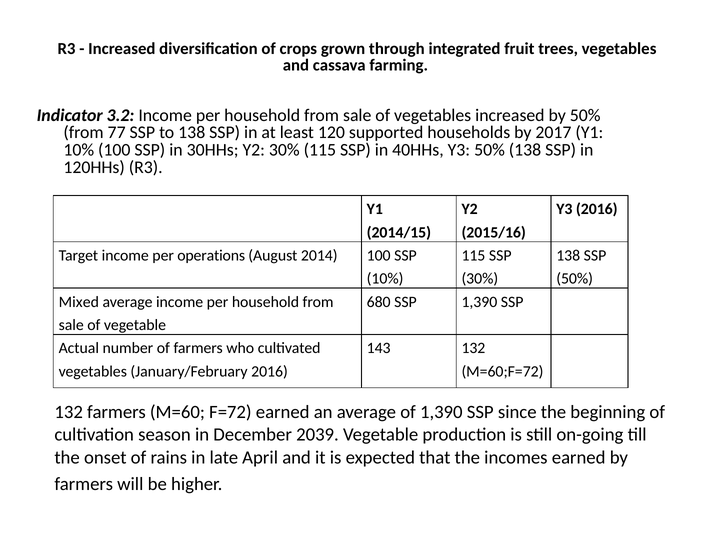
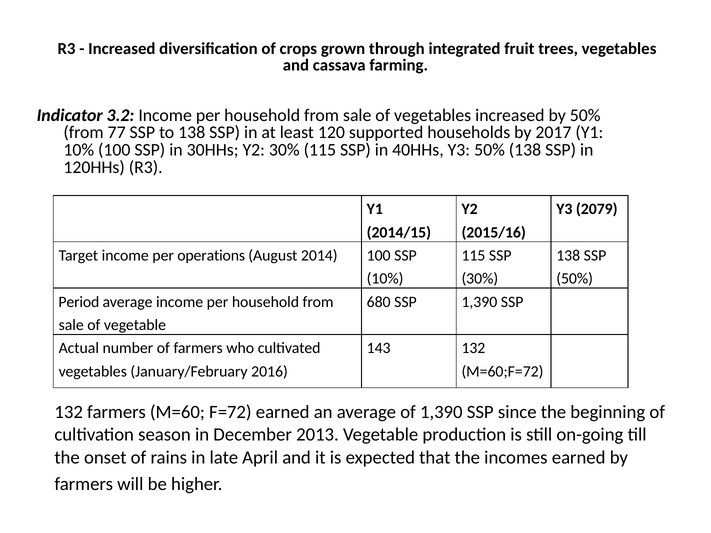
Y3 2016: 2016 -> 2079
Mixed: Mixed -> Period
2039: 2039 -> 2013
